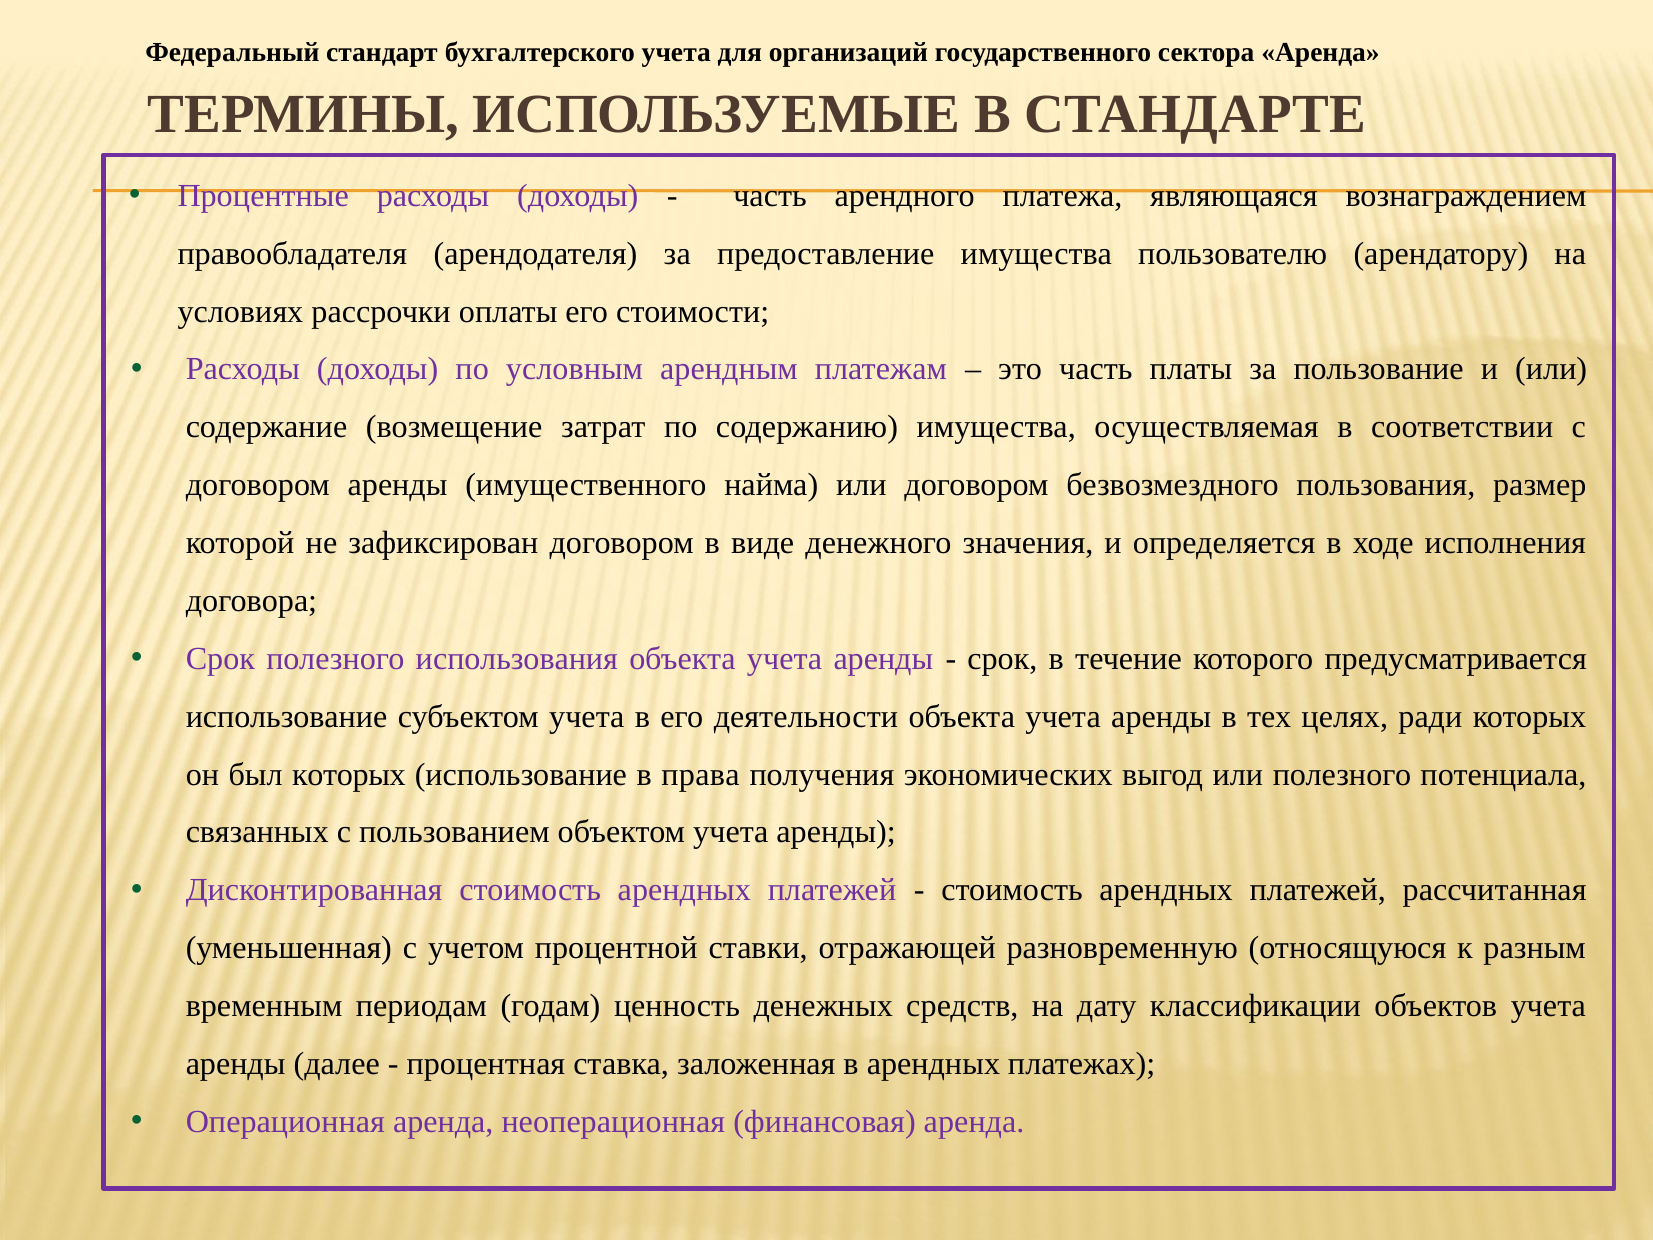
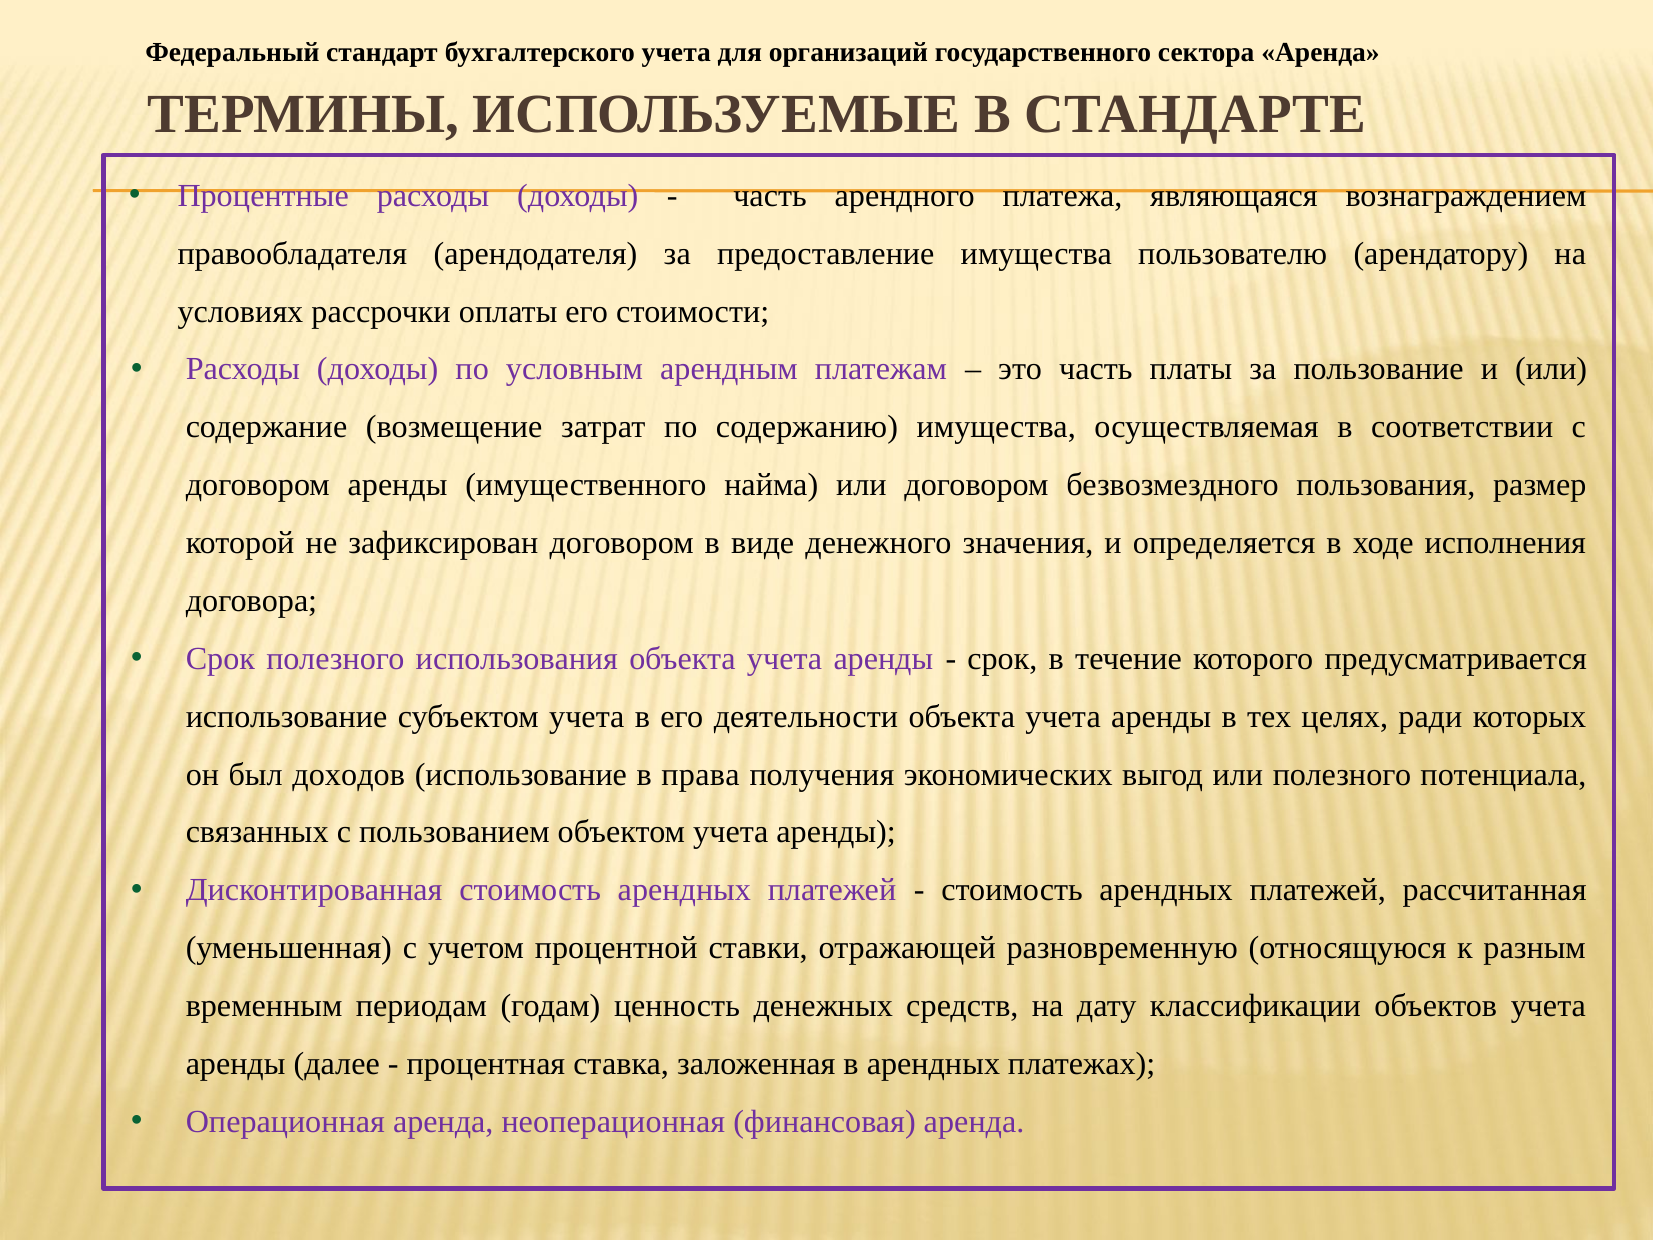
был которых: которых -> доходов
